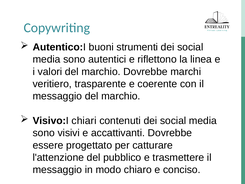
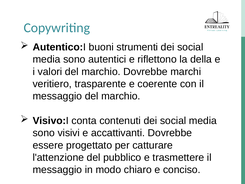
linea: linea -> della
chiari: chiari -> conta
